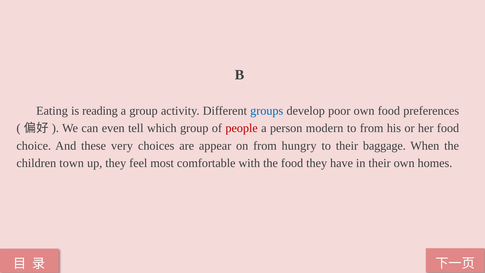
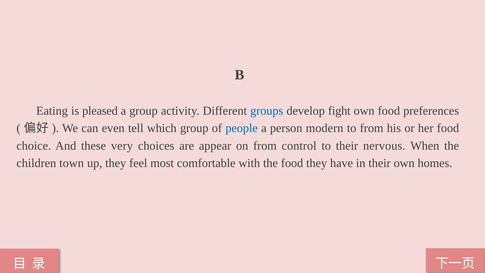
reading: reading -> pleased
poor: poor -> fight
people colour: red -> blue
hungry: hungry -> control
baggage: baggage -> nervous
